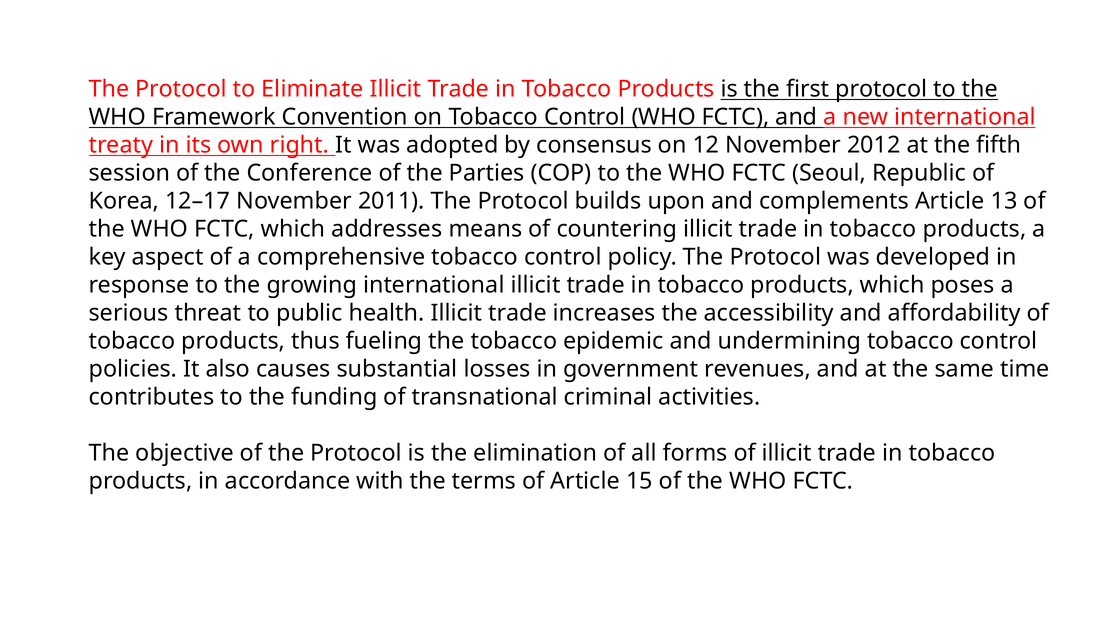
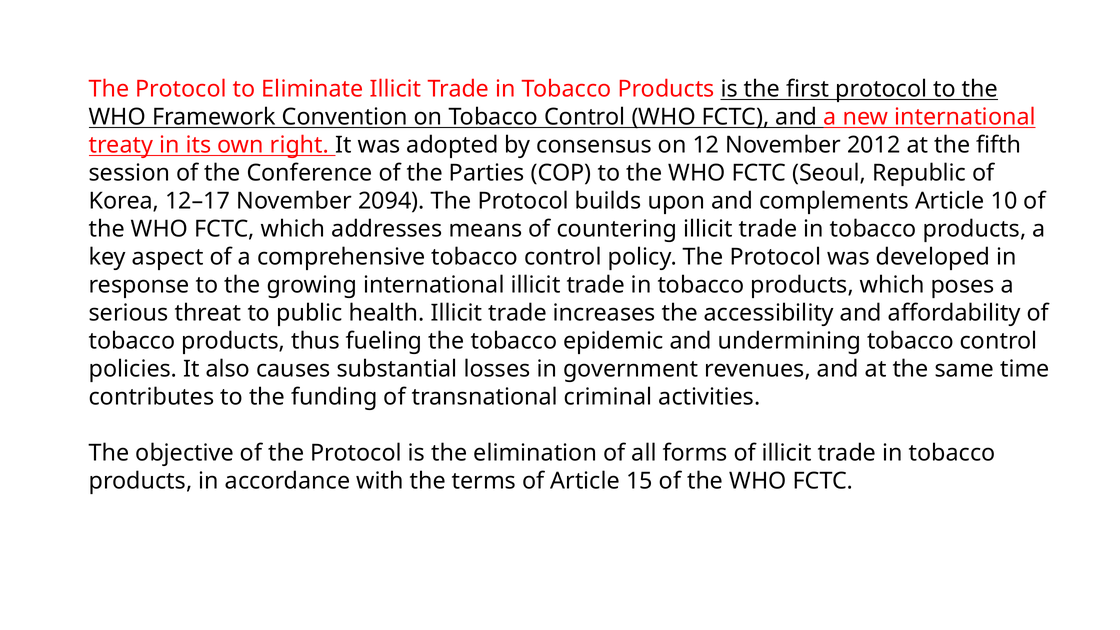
2011: 2011 -> 2094
13: 13 -> 10
